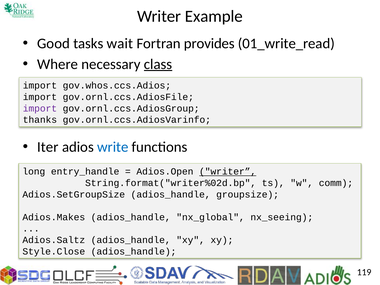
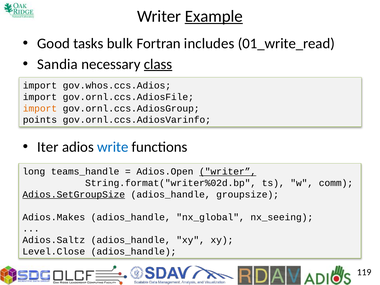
Example underline: none -> present
wait: wait -> bulk
provides: provides -> includes
Where: Where -> Sandia
import at (40, 108) colour: purple -> orange
thanks: thanks -> points
entry_handle: entry_handle -> teams_handle
Adios.SetGroupSize underline: none -> present
Style.Close: Style.Close -> Level.Close
